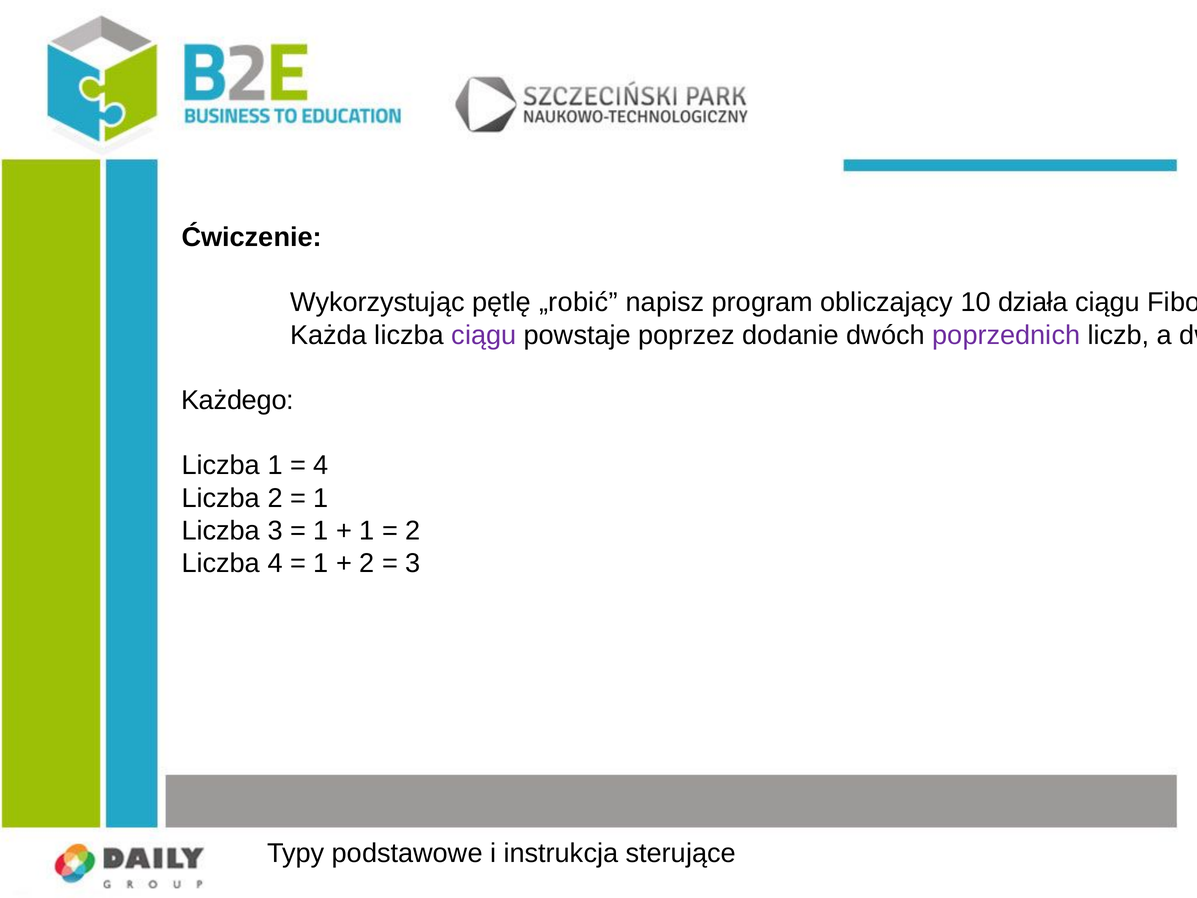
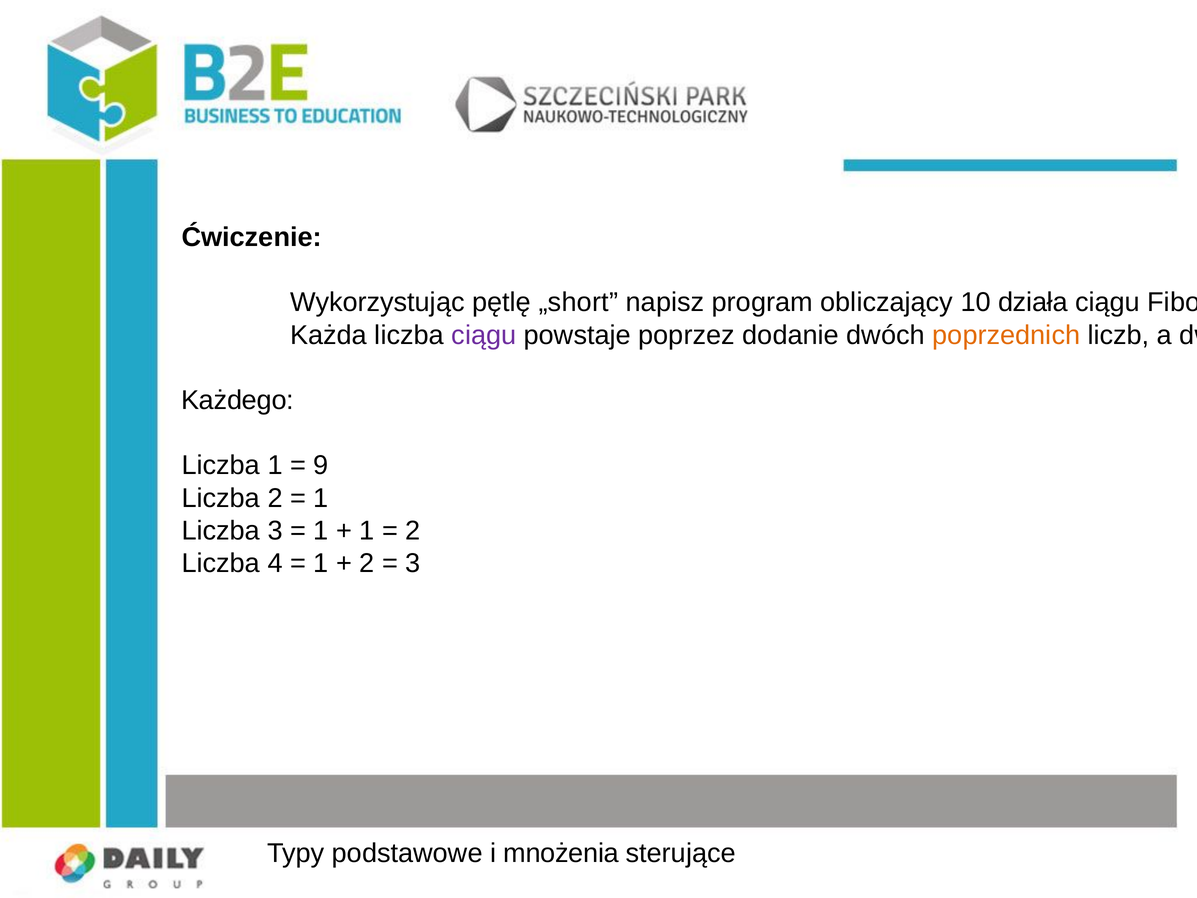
„robić: „robić -> „short
poprzednich colour: purple -> orange
4 at (321, 465): 4 -> 9
instrukcja: instrukcja -> mnożenia
